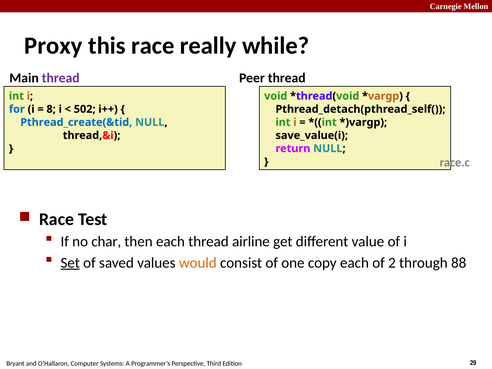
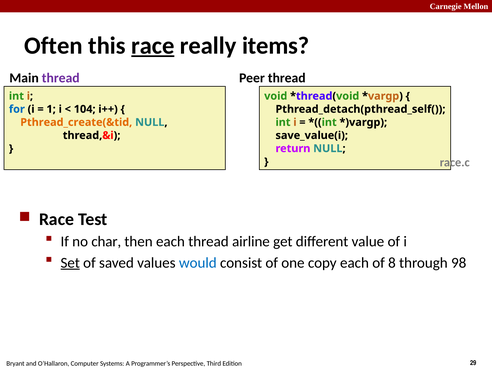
Proxy: Proxy -> Often
race at (153, 46) underline: none -> present
while: while -> items
8: 8 -> 1
502: 502 -> 104
Pthread_create(&tid colour: blue -> orange
would colour: orange -> blue
2: 2 -> 8
88: 88 -> 98
